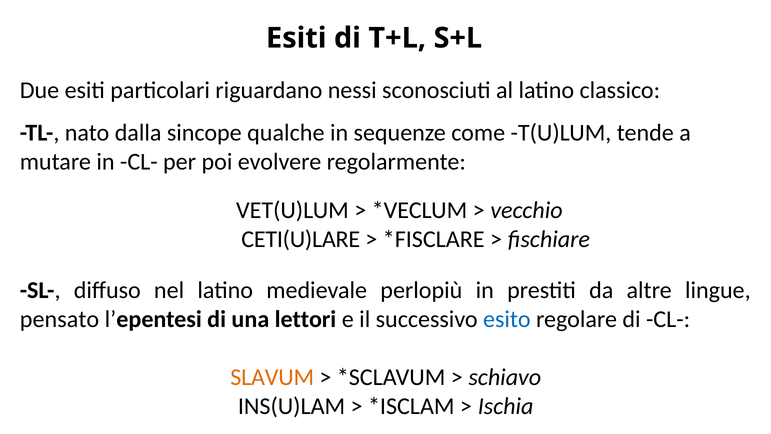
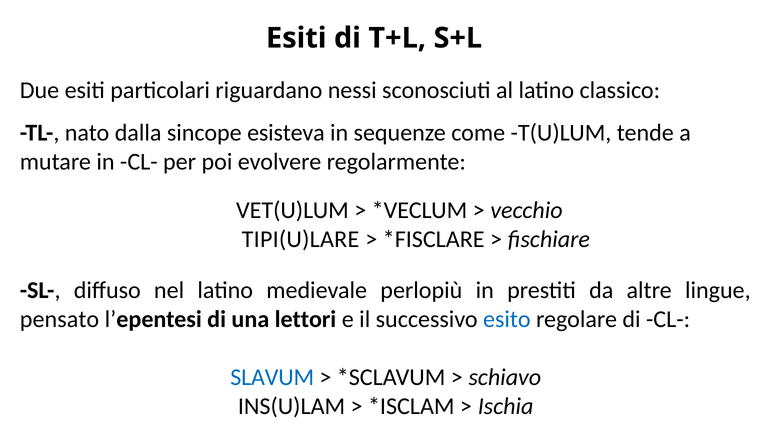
qualche: qualche -> esisteva
CETI(U)LARE: CETI(U)LARE -> TIPI(U)LARE
SLAVUM colour: orange -> blue
